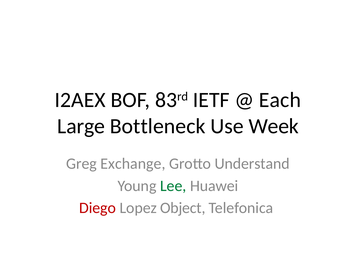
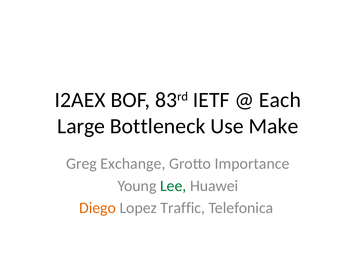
Week: Week -> Make
Understand: Understand -> Importance
Diego colour: red -> orange
Object: Object -> Traffic
